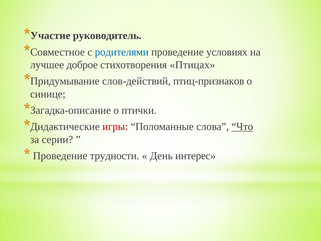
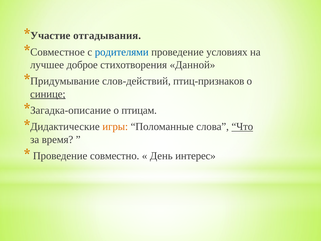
руководитель: руководитель -> отгадывания
Птицах: Птицах -> Данной
синице underline: none -> present
птички: птички -> птицам
игры colour: red -> orange
серии: серии -> время
трудности: трудности -> совместно
